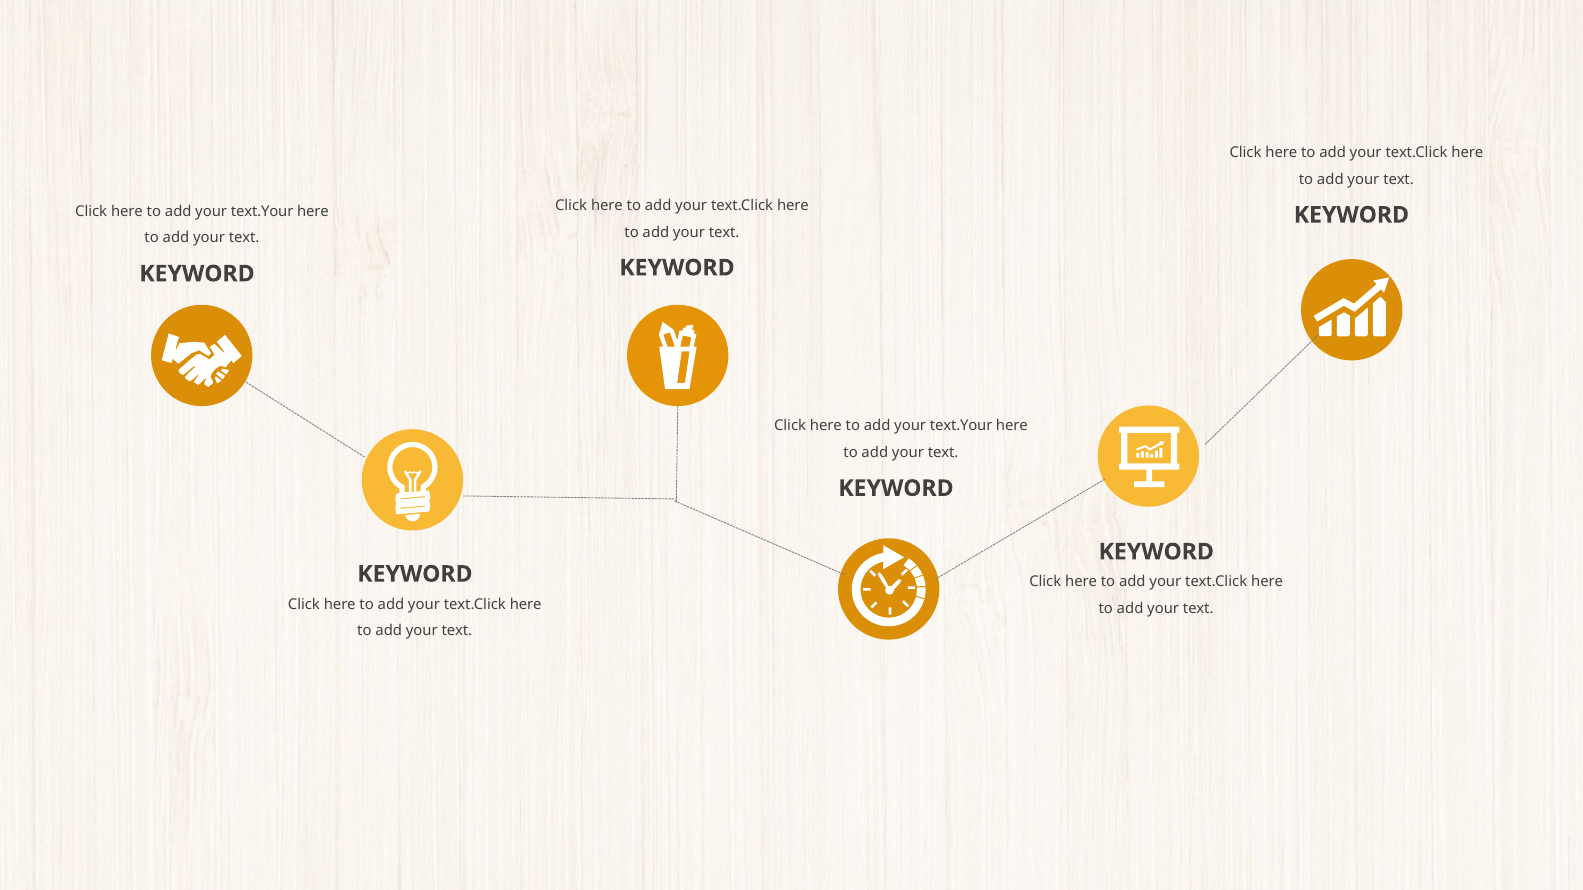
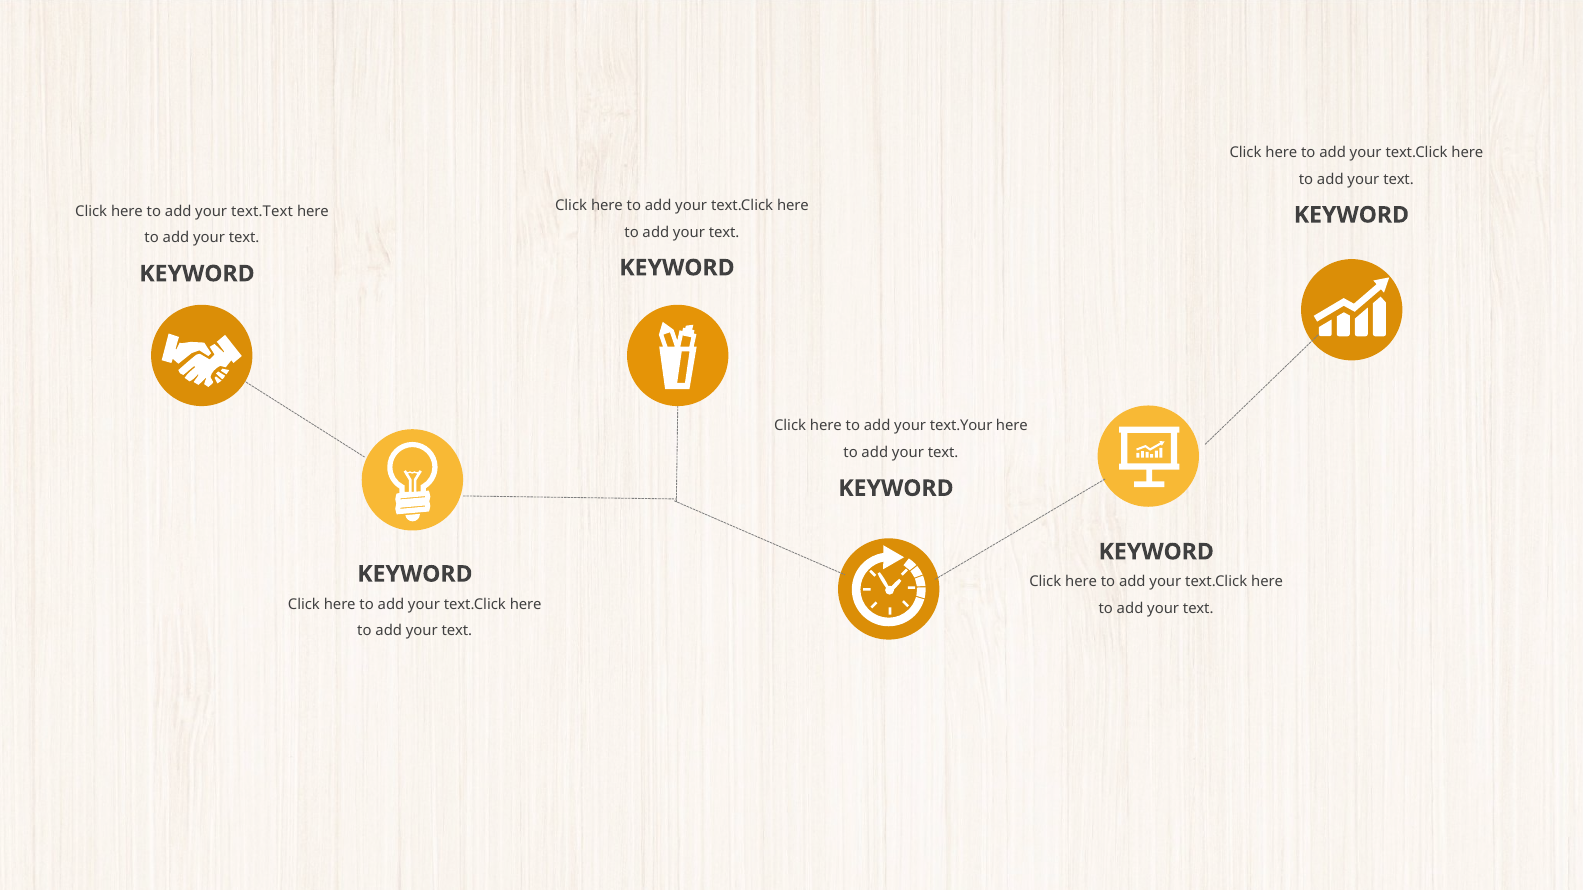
text.Your at (262, 211): text.Your -> text.Text
